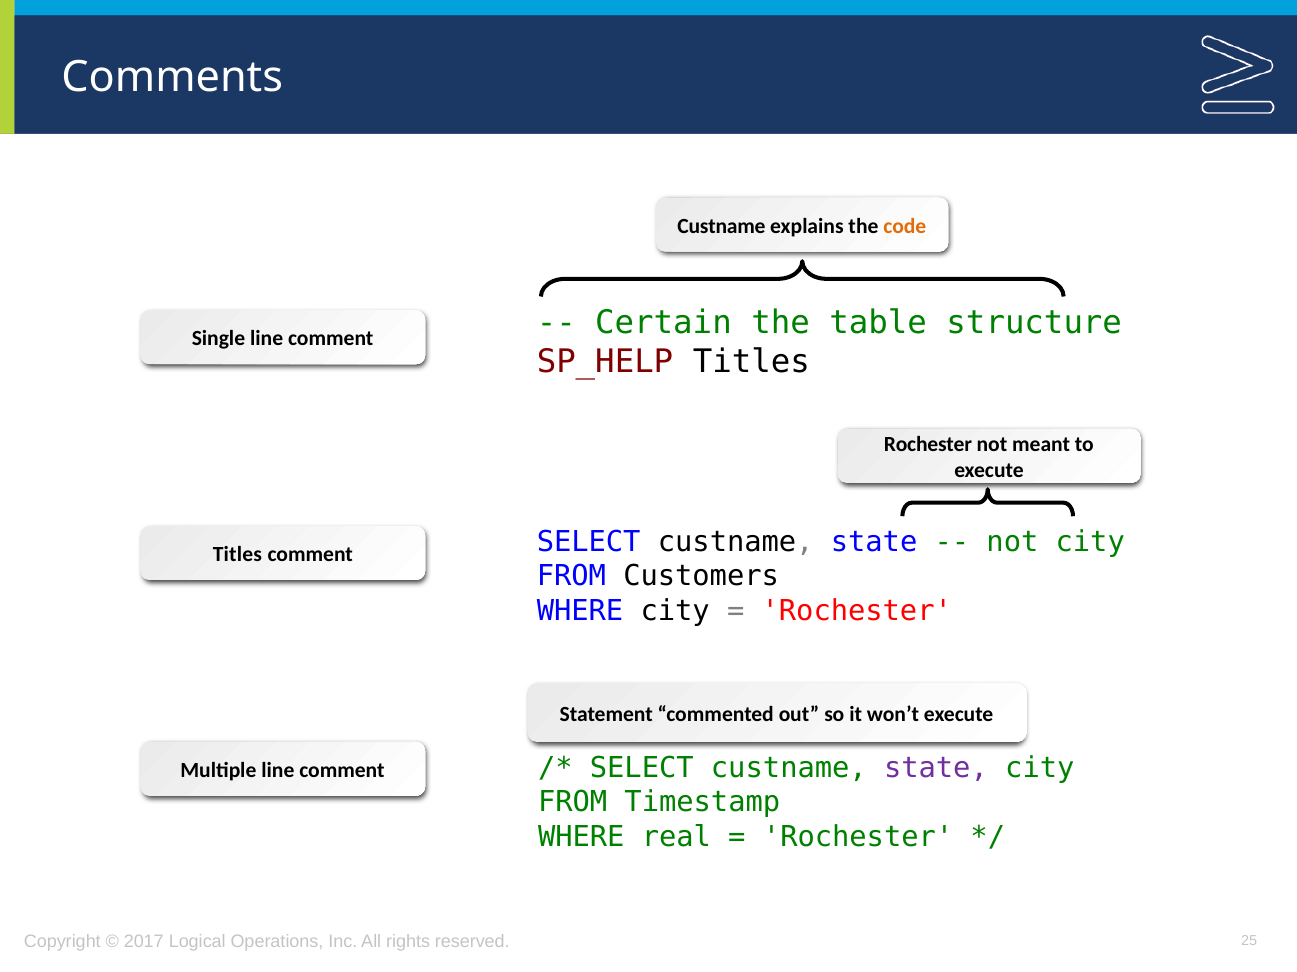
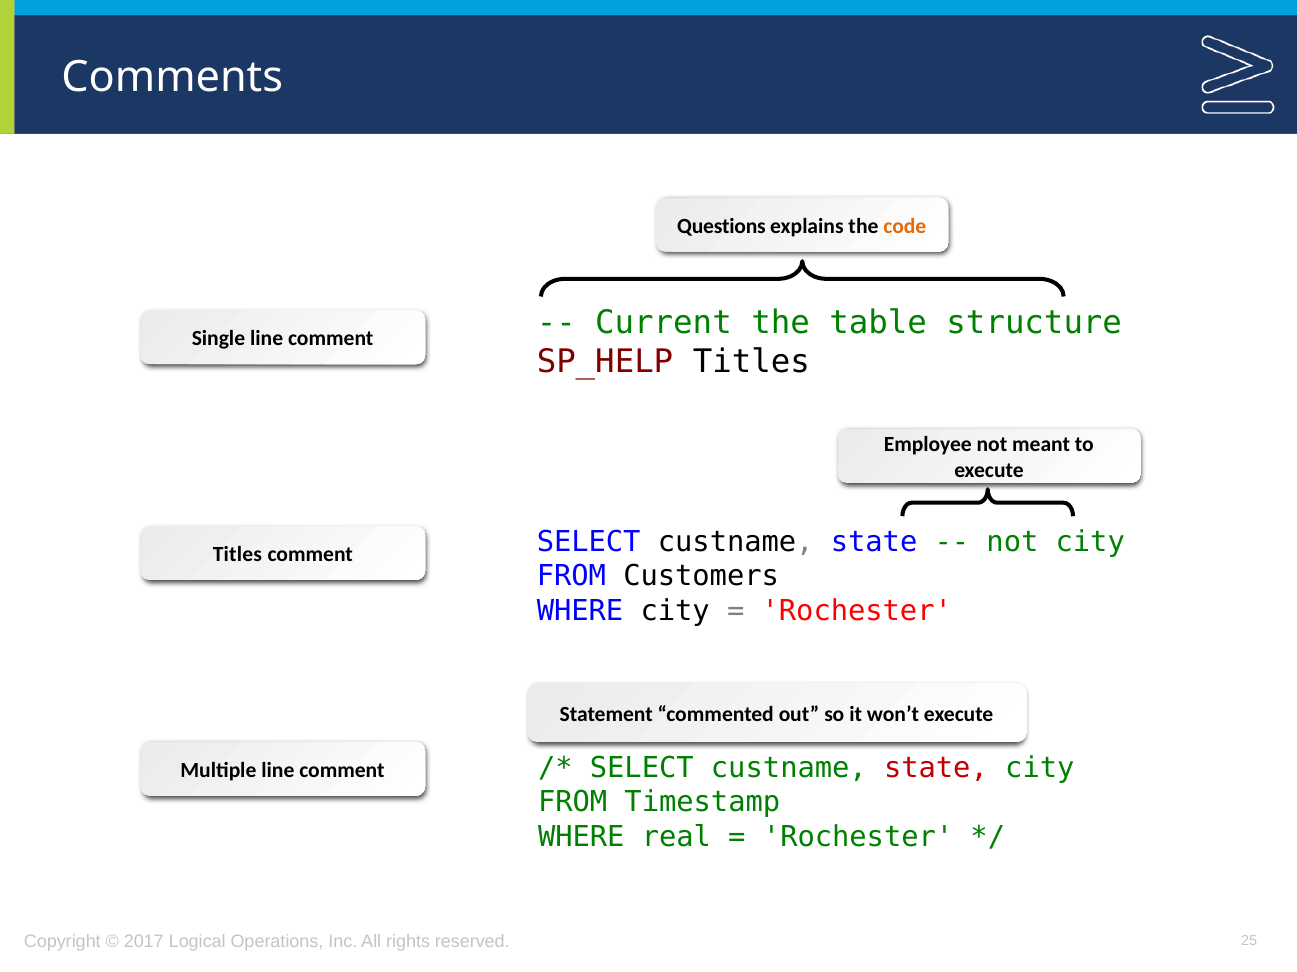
Custname at (722, 226): Custname -> Questions
Certain: Certain -> Current
Rochester at (928, 445): Rochester -> Employee
state at (936, 768) colour: purple -> red
